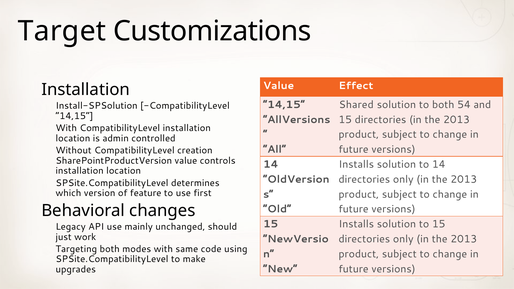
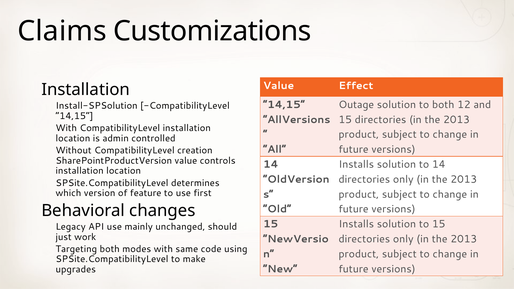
Target: Target -> Claims
Shared: Shared -> Outage
54: 54 -> 12
